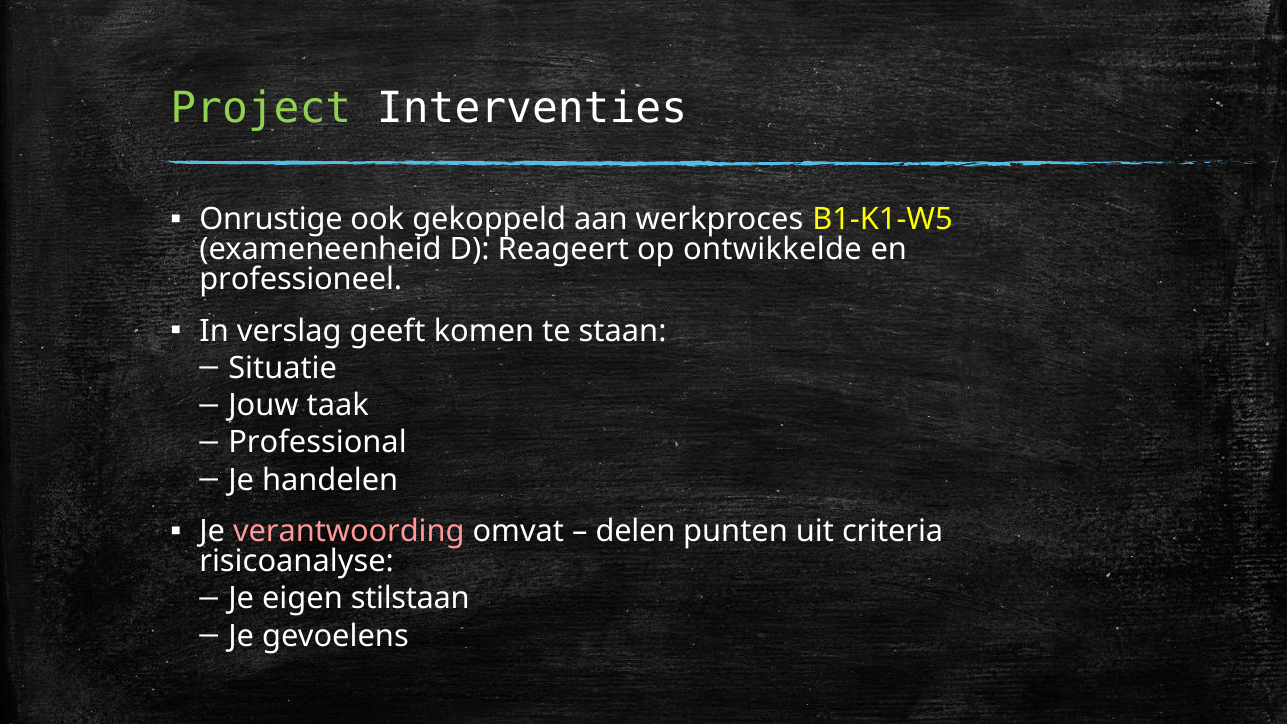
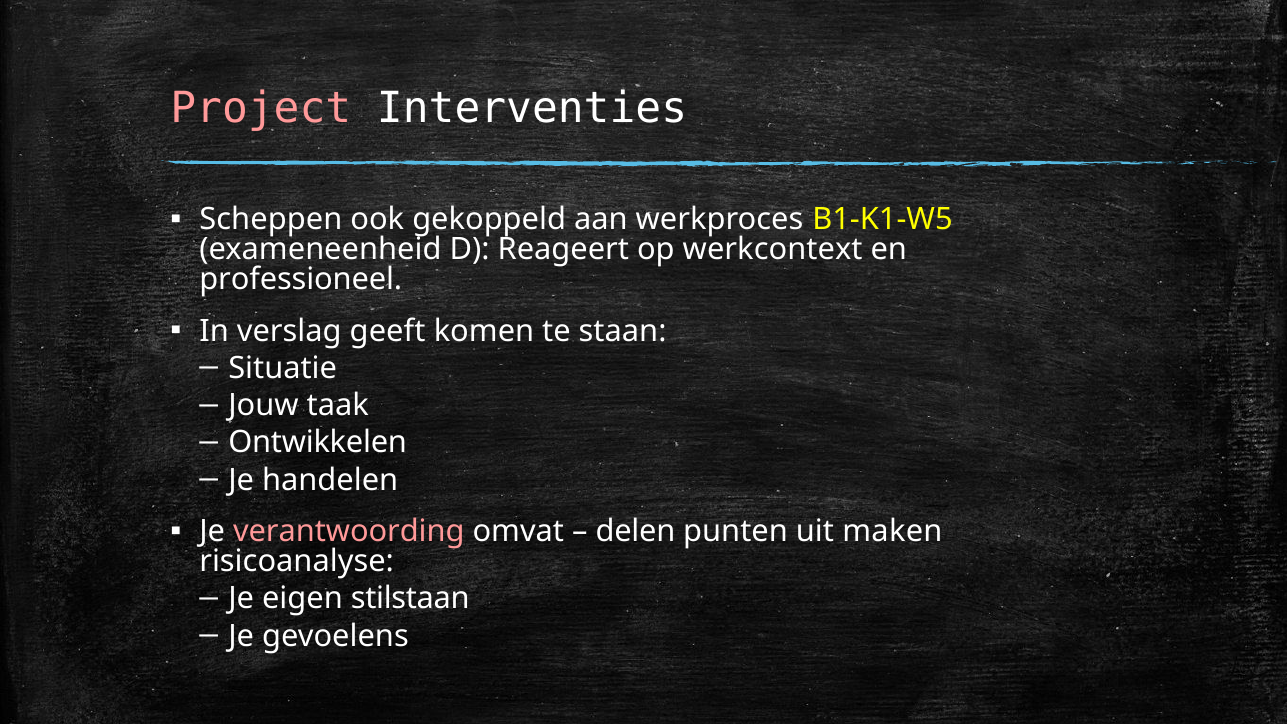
Project colour: light green -> pink
Onrustige: Onrustige -> Scheppen
ontwikkelde: ontwikkelde -> werkcontext
Professional: Professional -> Ontwikkelen
criteria: criteria -> maken
